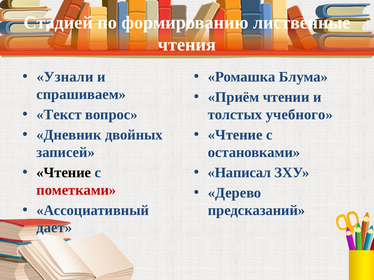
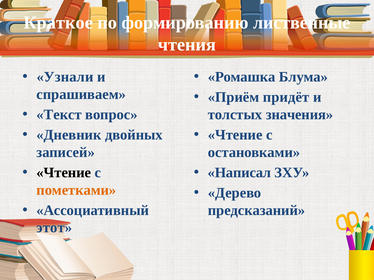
Стадией: Стадией -> Краткое
чтении: чтении -> придёт
учебного: учебного -> значения
пометками colour: red -> orange
дает: дает -> этот
